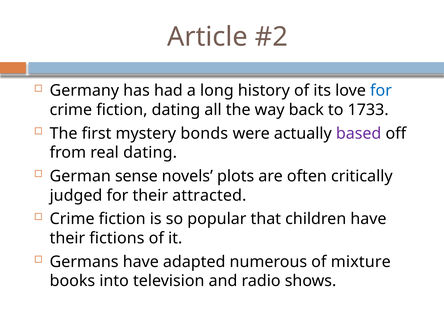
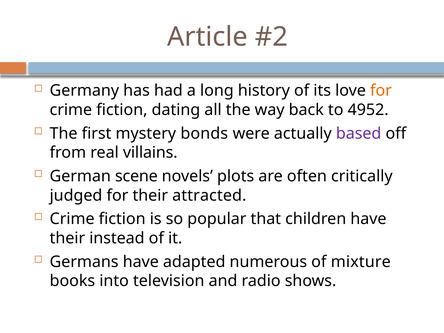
for at (381, 91) colour: blue -> orange
1733: 1733 -> 4952
real dating: dating -> villains
sense: sense -> scene
fictions: fictions -> instead
